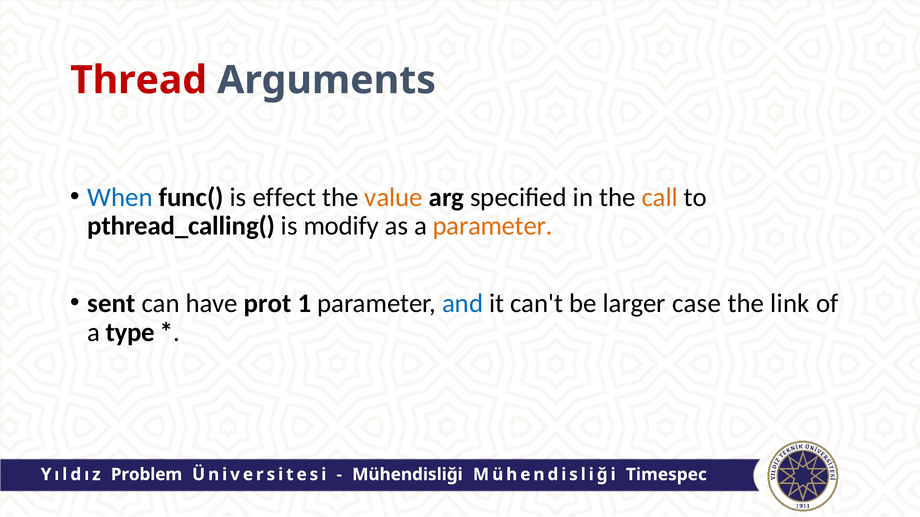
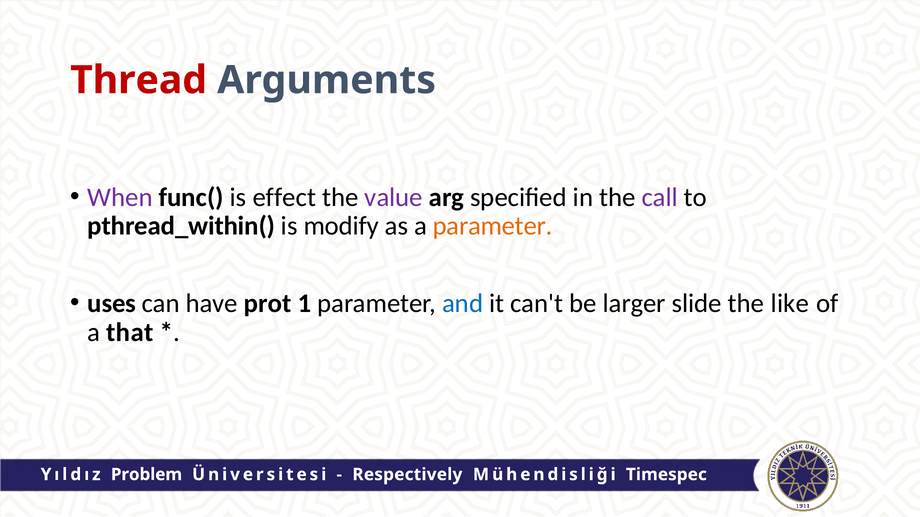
When colour: blue -> purple
value colour: orange -> purple
call colour: orange -> purple
pthread_calling(: pthread_calling( -> pthread_within(
sent: sent -> uses
case: case -> slide
link: link -> like
type: type -> that
Mühendisliği at (407, 475): Mühendisliği -> Respectively
